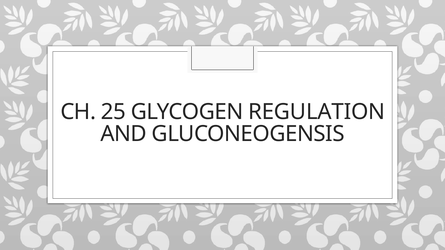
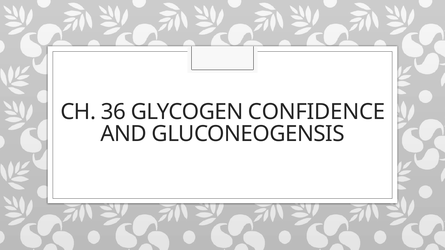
25: 25 -> 36
REGULATION: REGULATION -> CONFIDENCE
